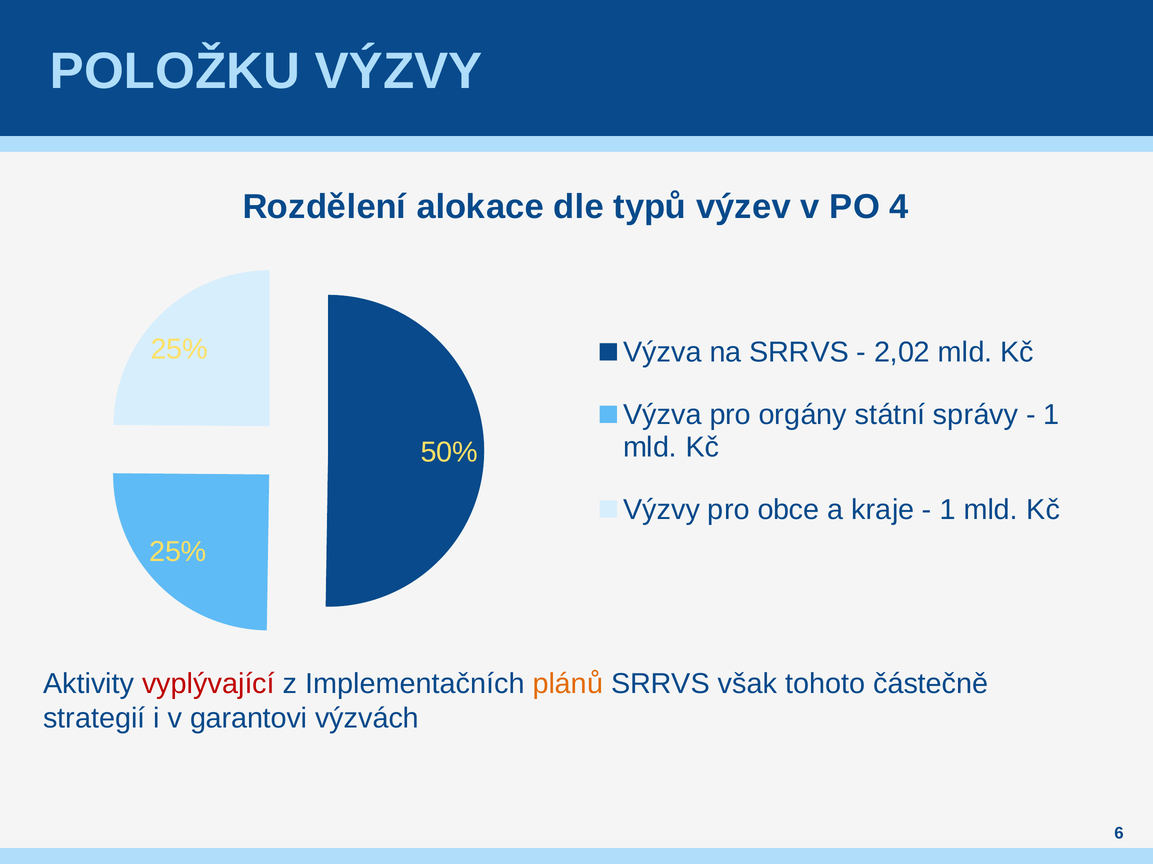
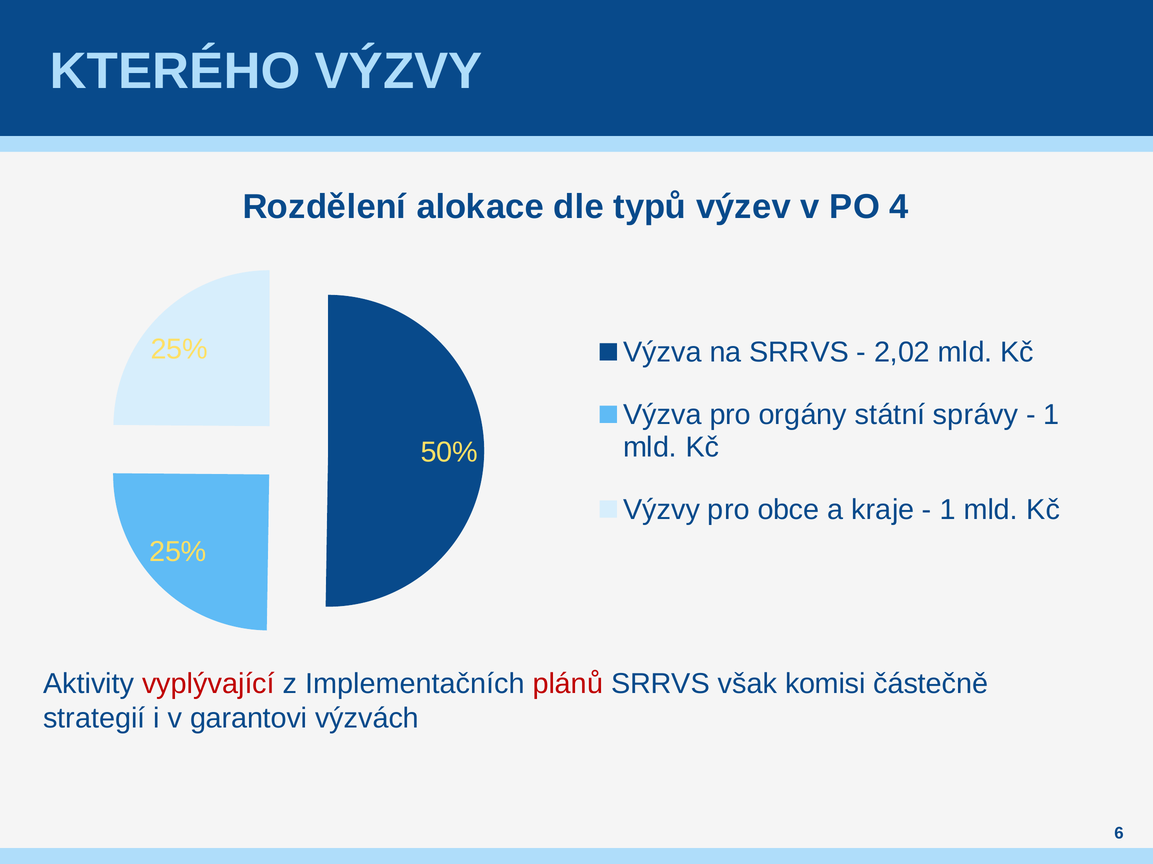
POLOŽKU: POLOŽKU -> KTERÉHO
plánů colour: orange -> red
tohoto: tohoto -> komisi
